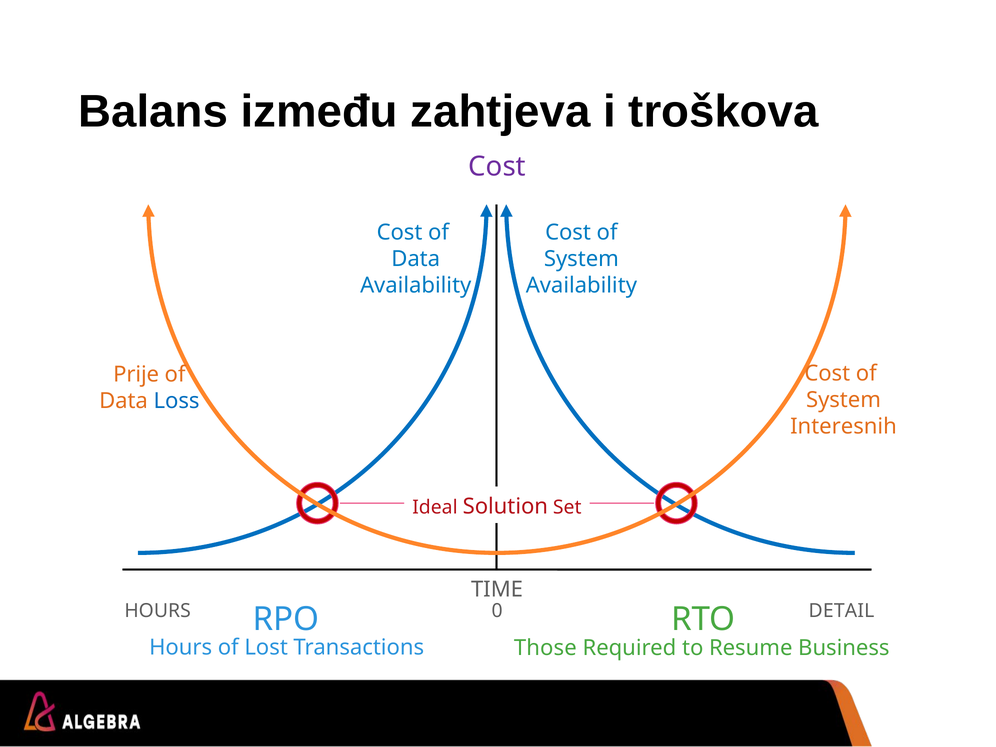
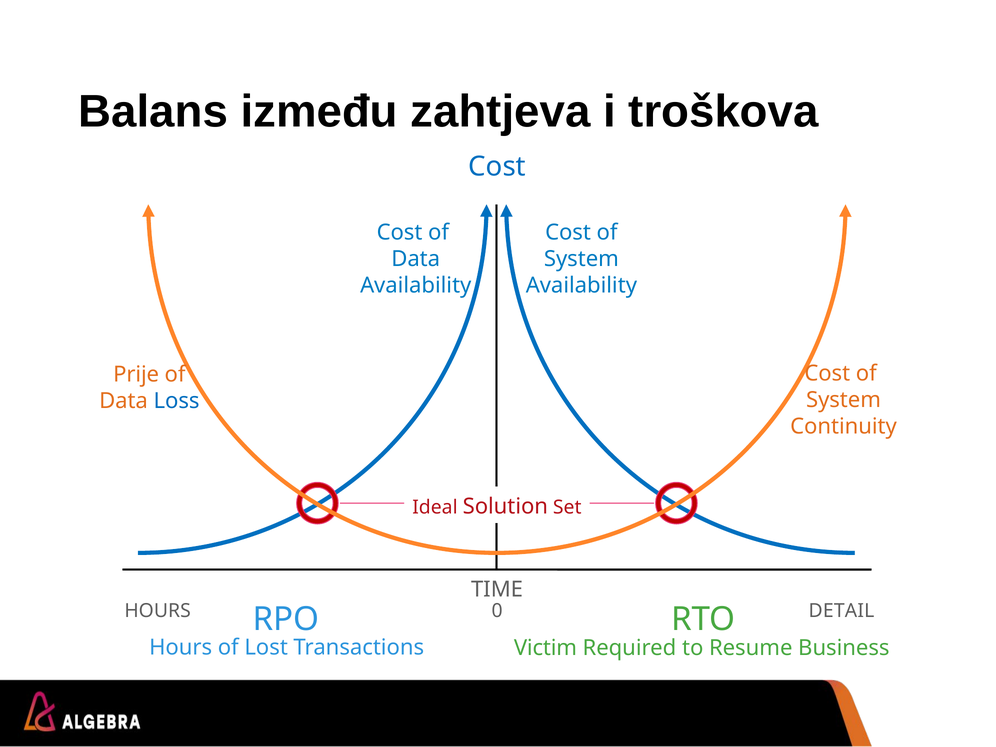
Cost at (497, 167) colour: purple -> blue
Interesnih: Interesnih -> Continuity
Those: Those -> Victim
